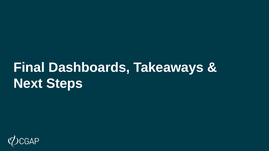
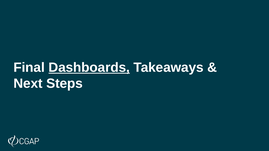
Dashboards underline: none -> present
